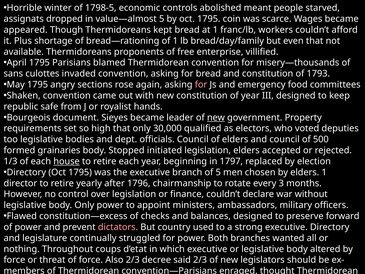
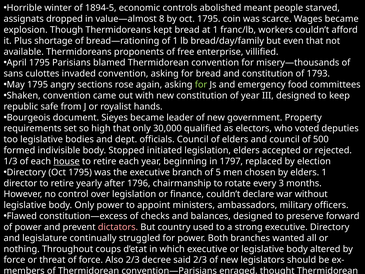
1798-5: 1798-5 -> 1894-5
value—almost 5: 5 -> 8
appeared: appeared -> explosion
for at (201, 85) colour: pink -> light green
new at (216, 117) underline: present -> none
grainaries: grainaries -> indivisible
